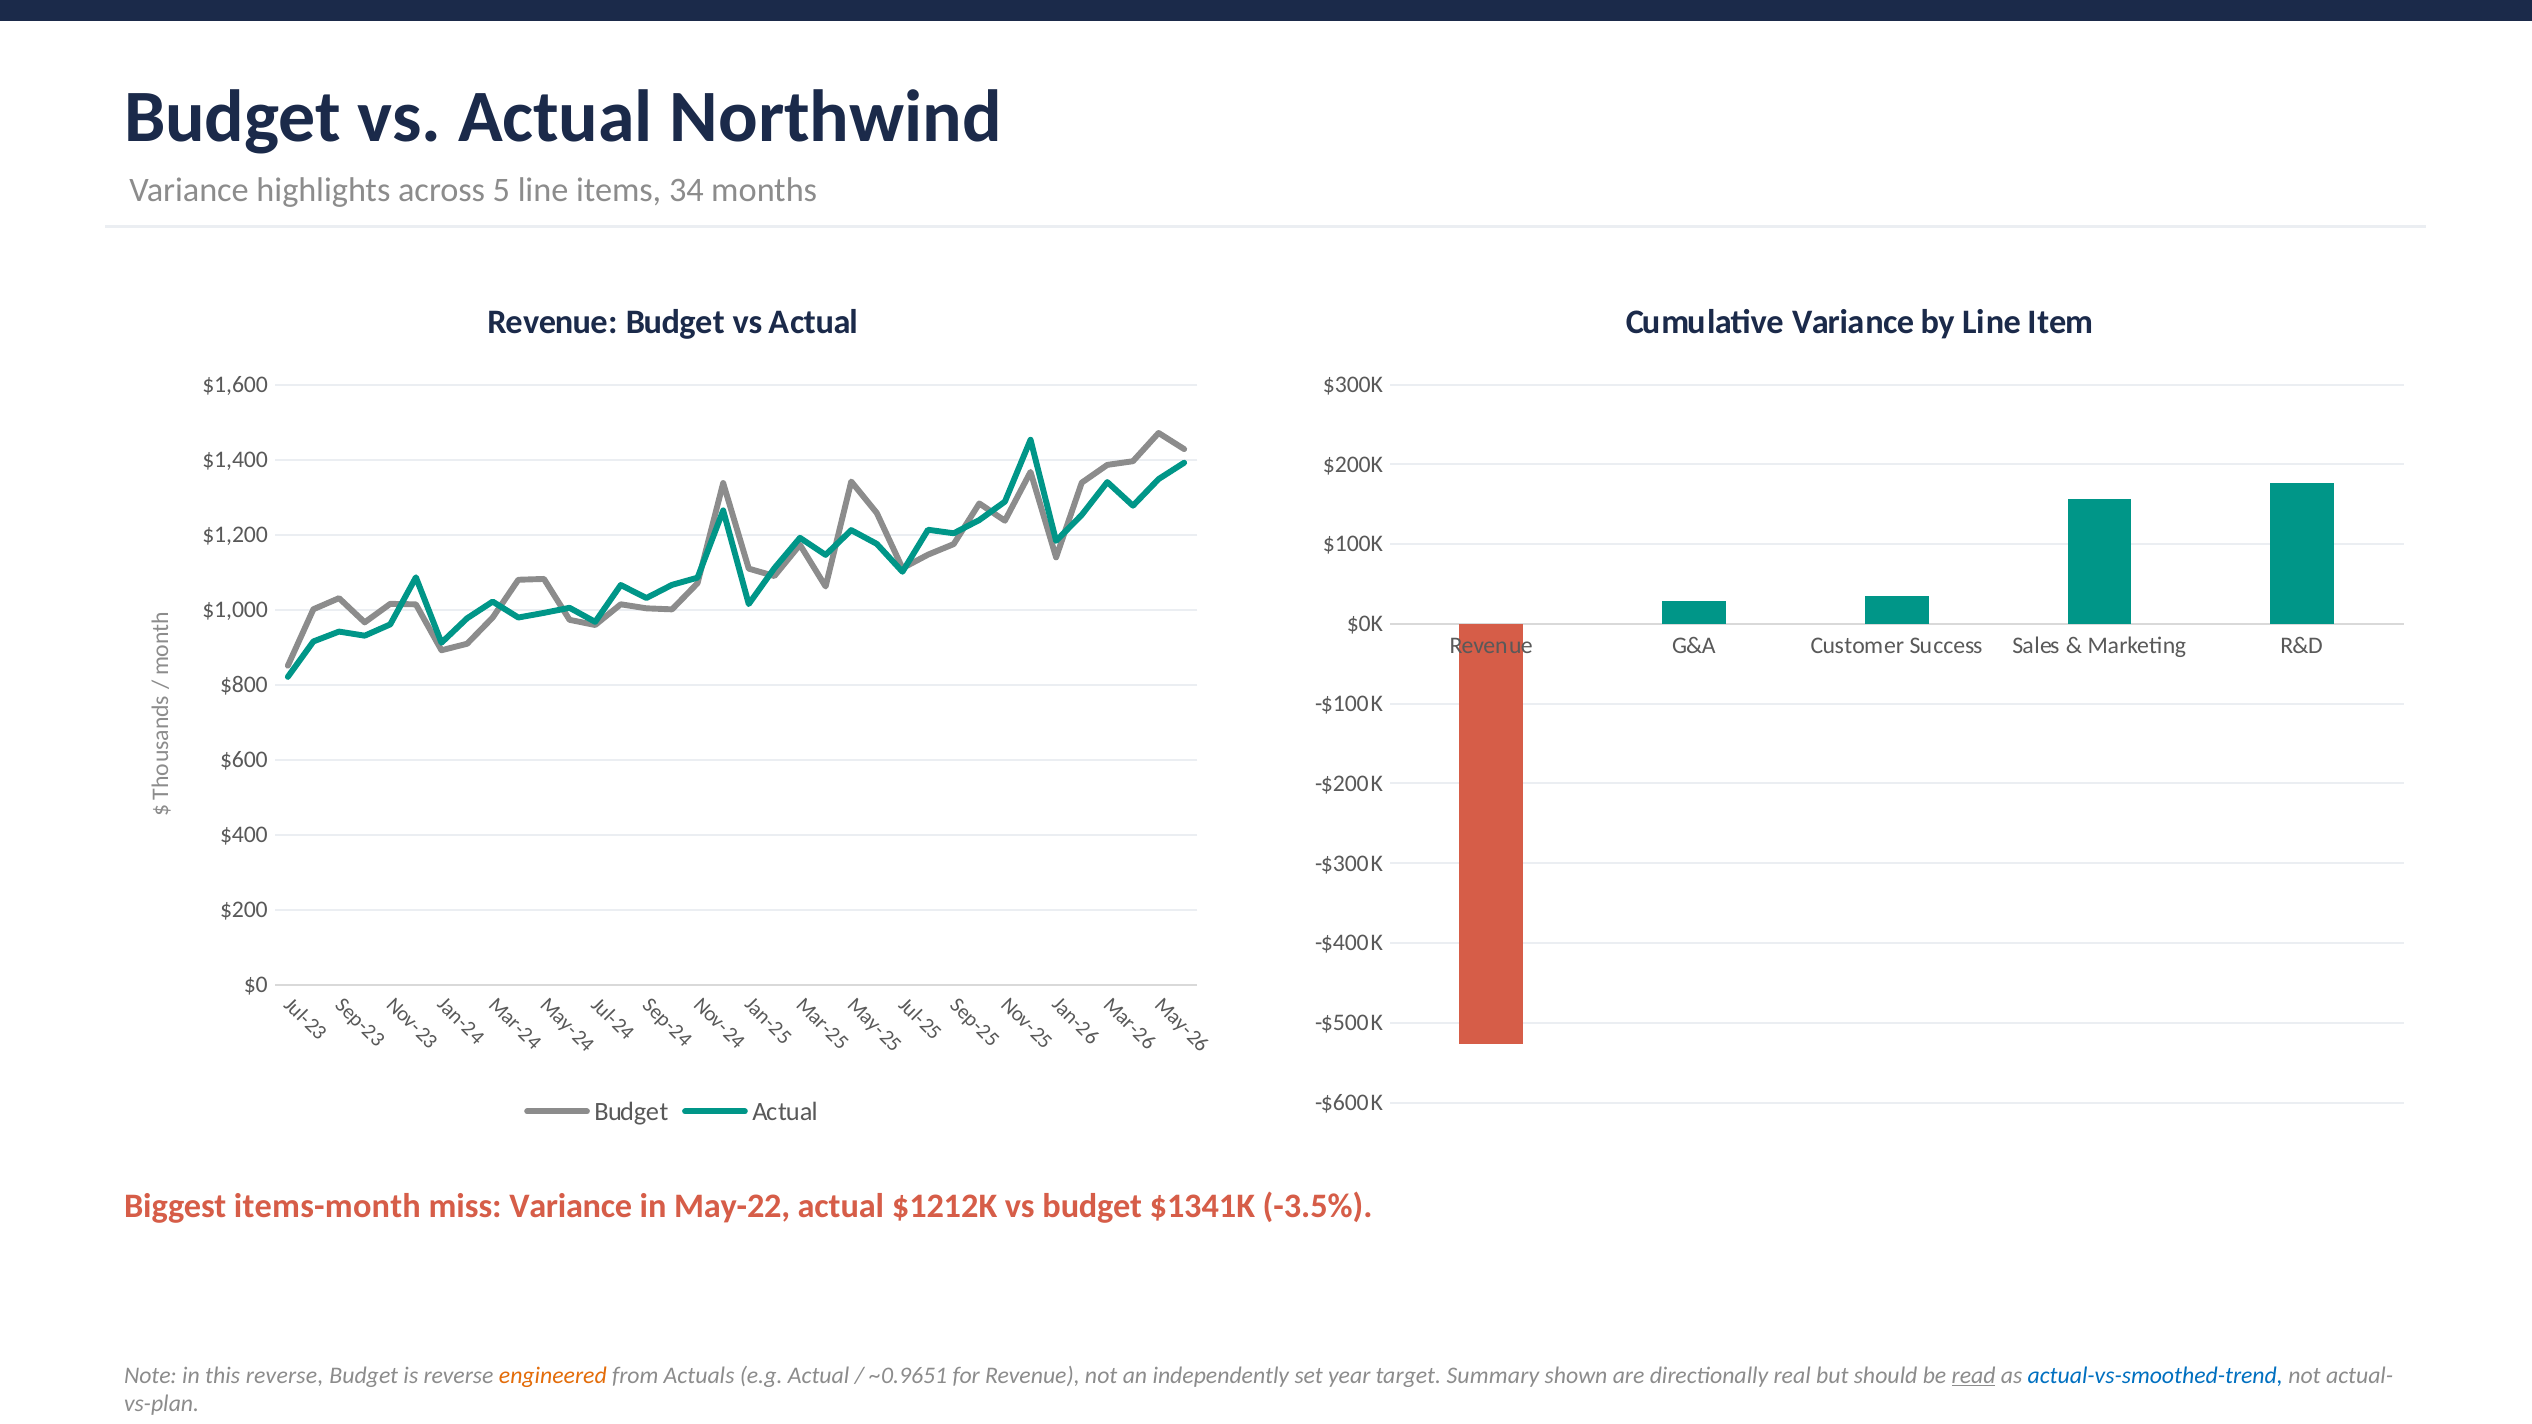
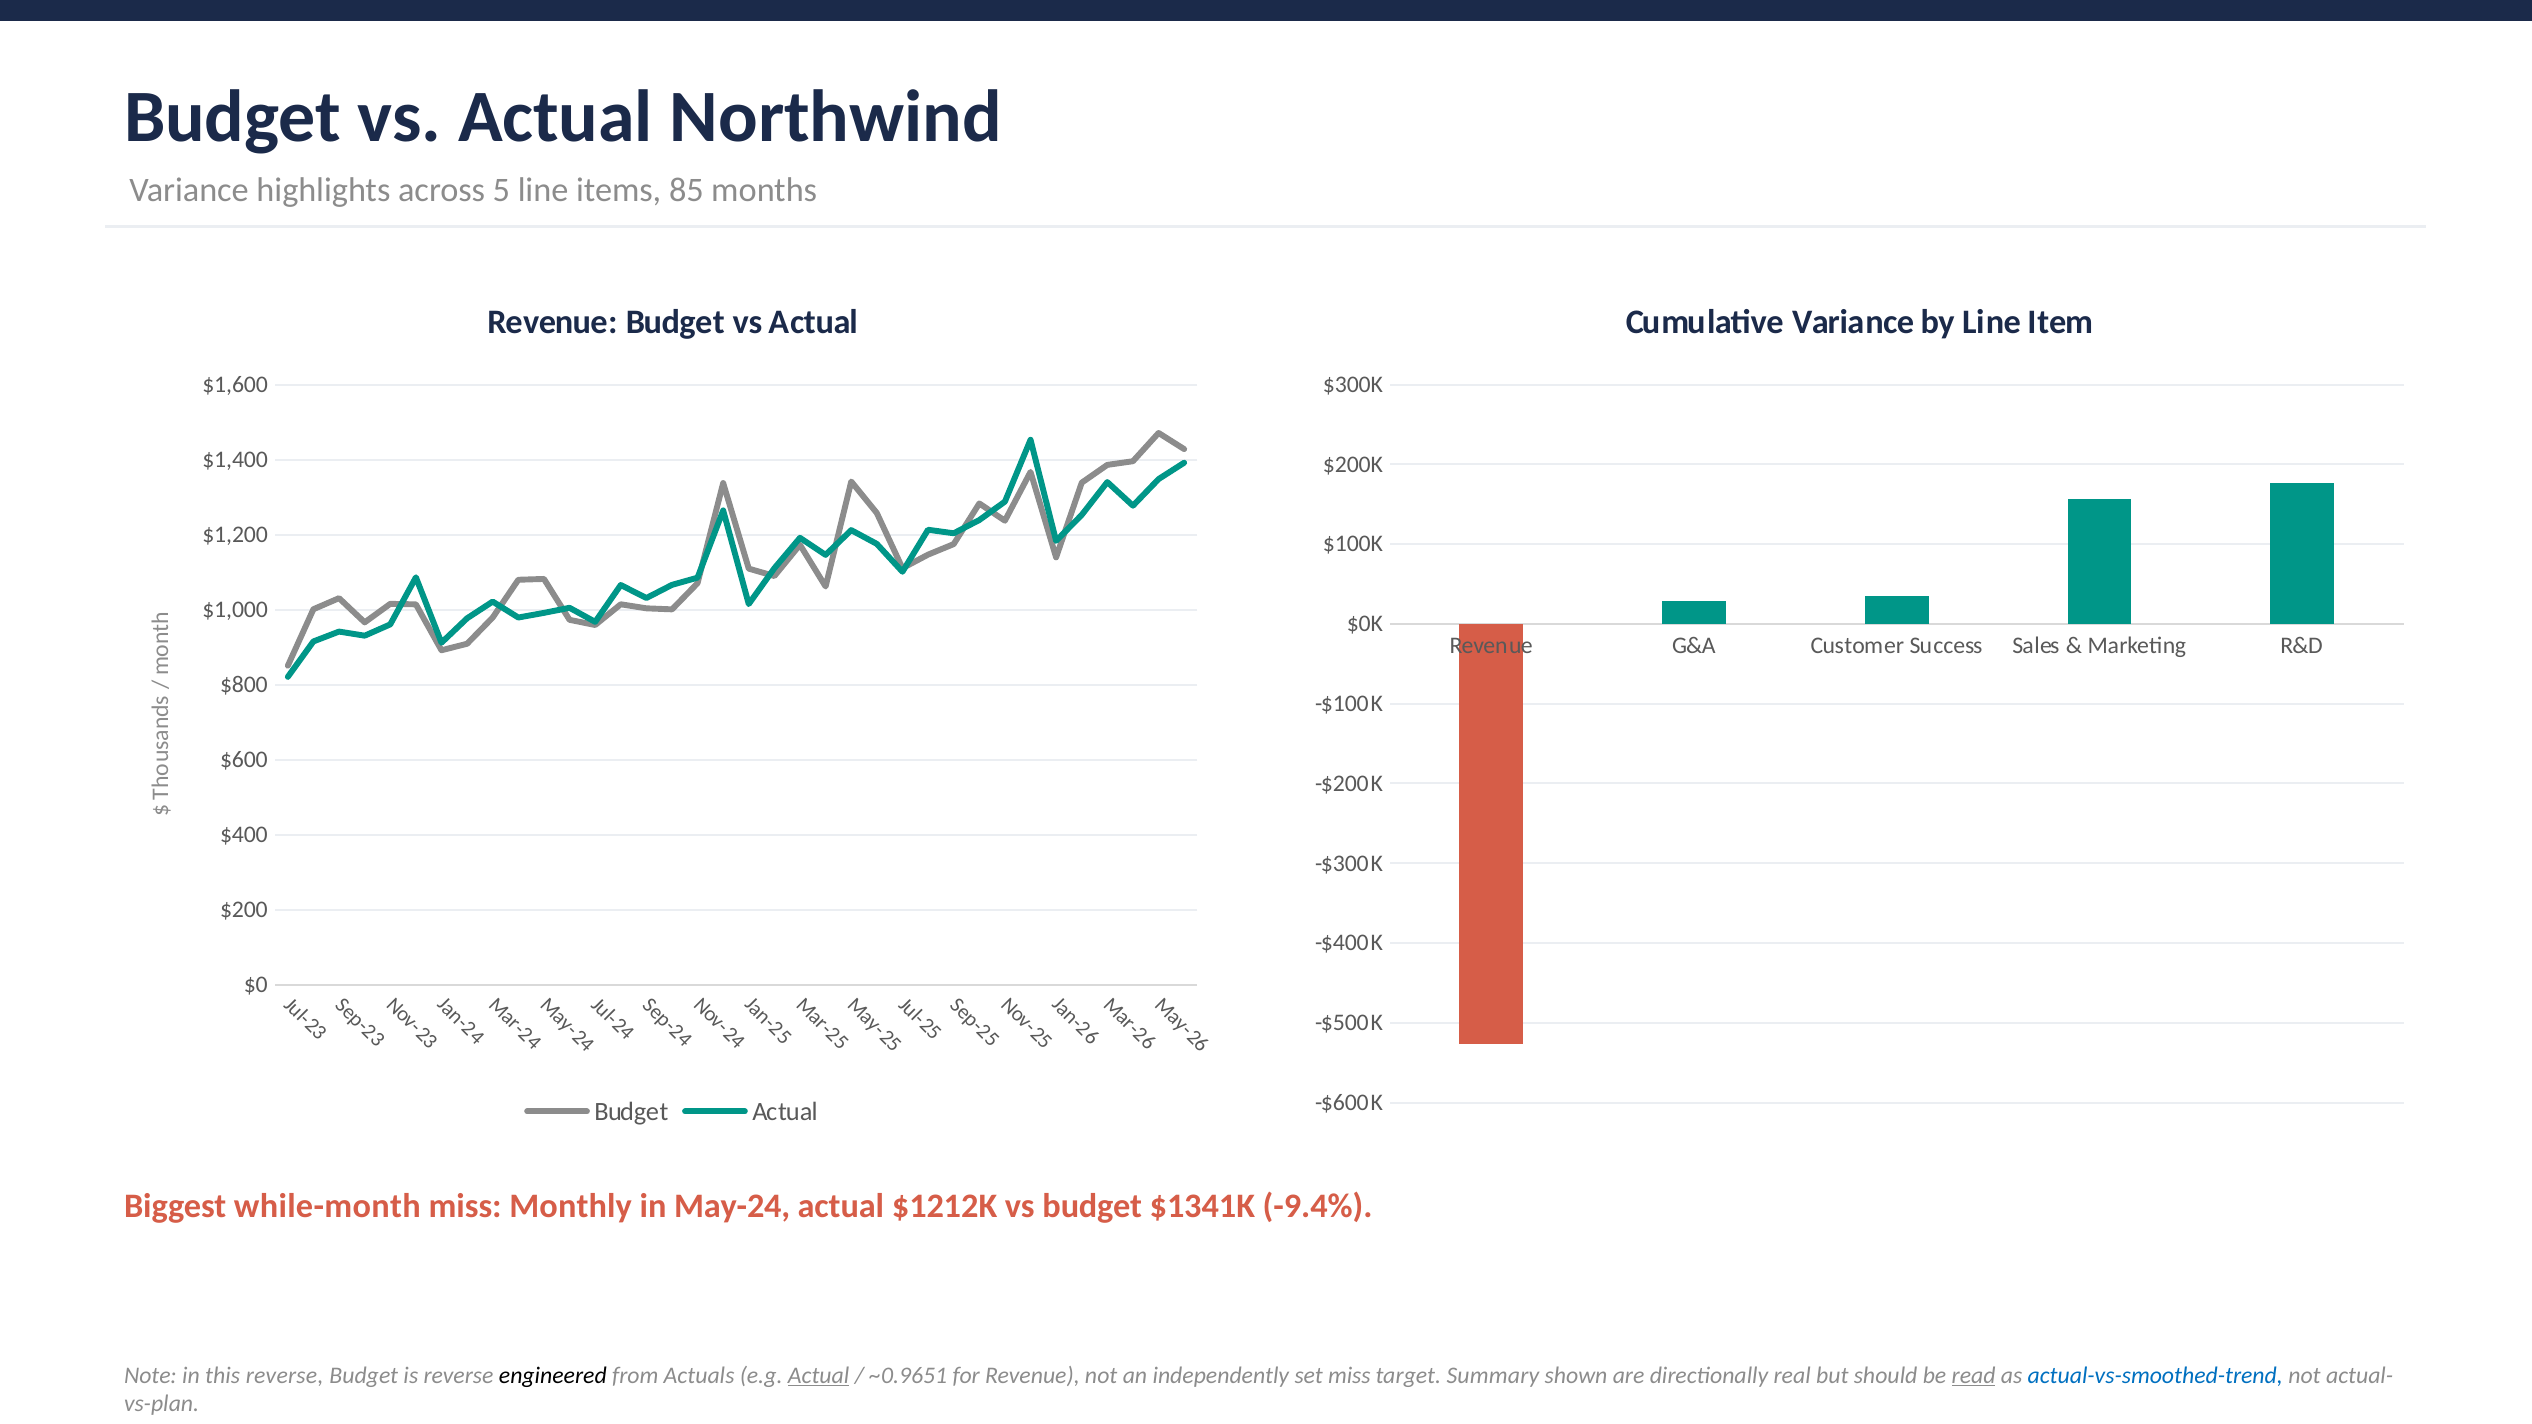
34: 34 -> 85
items-month: items-month -> while-month
miss Variance: Variance -> Monthly
May-22: May-22 -> May-24
-3.5%: -3.5% -> -9.4%
engineered colour: orange -> black
Actual at (819, 1376) underline: none -> present
set year: year -> miss
